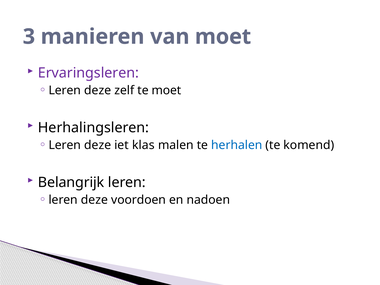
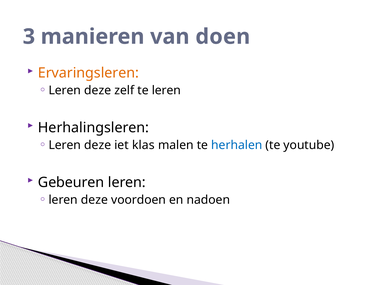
van moet: moet -> doen
Ervaringsleren colour: purple -> orange
te moet: moet -> leren
komend: komend -> youtube
Belangrijk: Belangrijk -> Gebeuren
